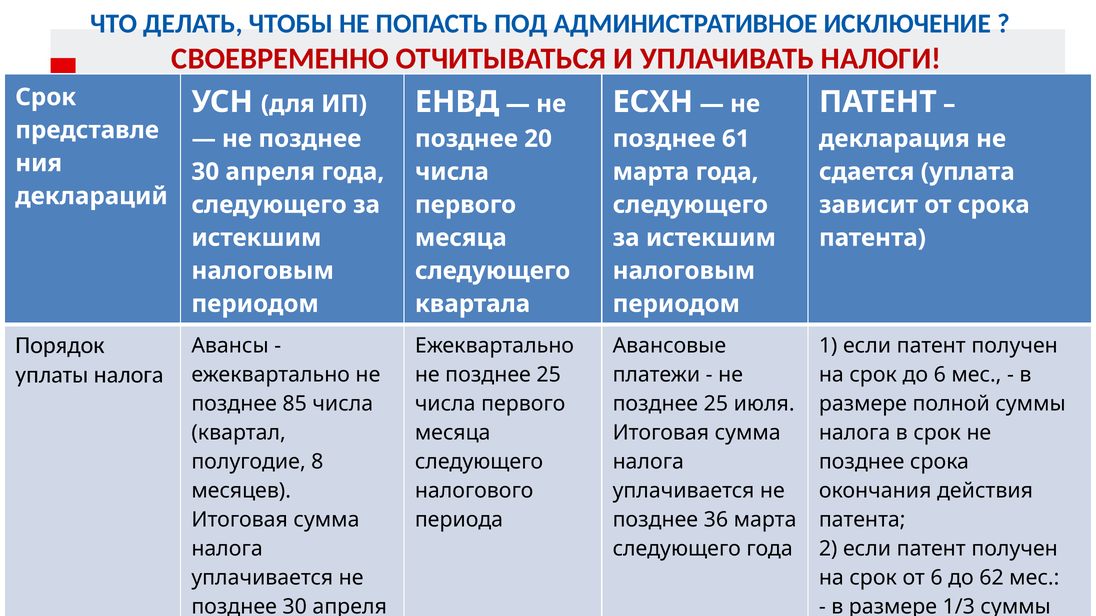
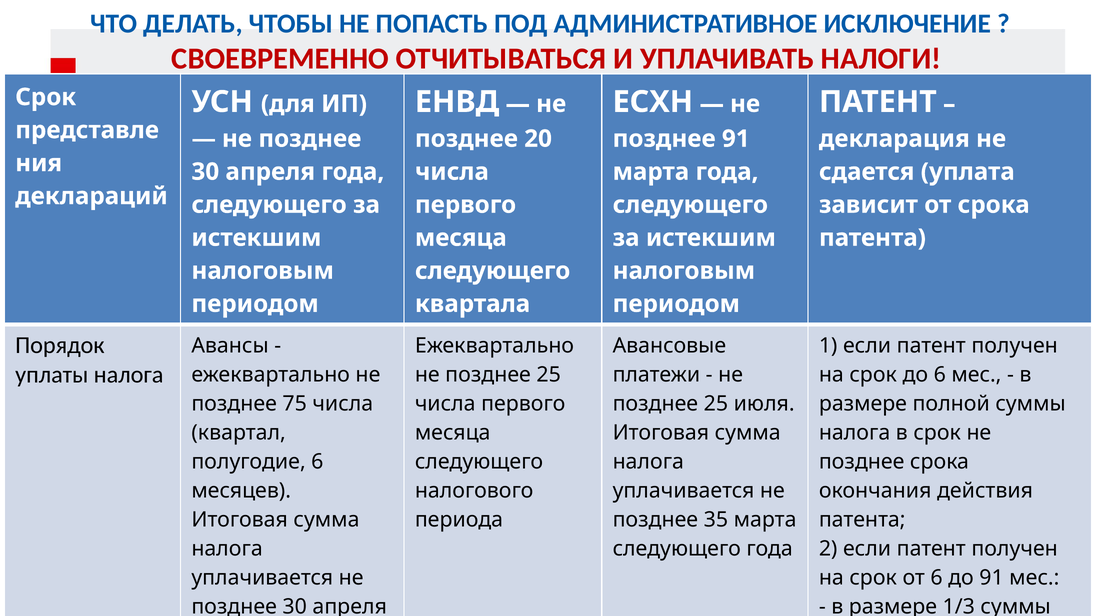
позднее 61: 61 -> 91
85: 85 -> 75
полугодие 8: 8 -> 6
36: 36 -> 35
до 62: 62 -> 91
